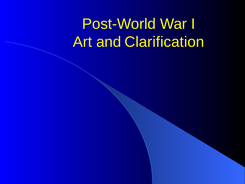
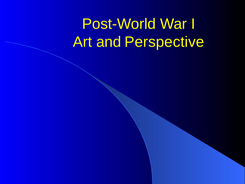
Clarification: Clarification -> Perspective
